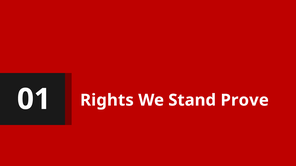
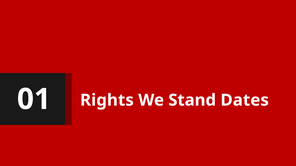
Prove: Prove -> Dates
